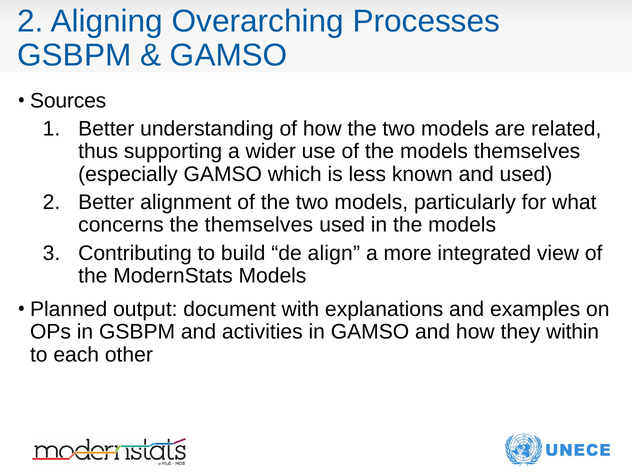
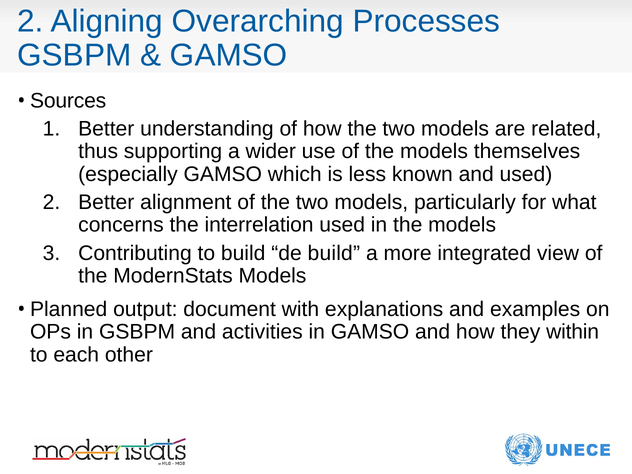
the themselves: themselves -> interrelation
de align: align -> build
